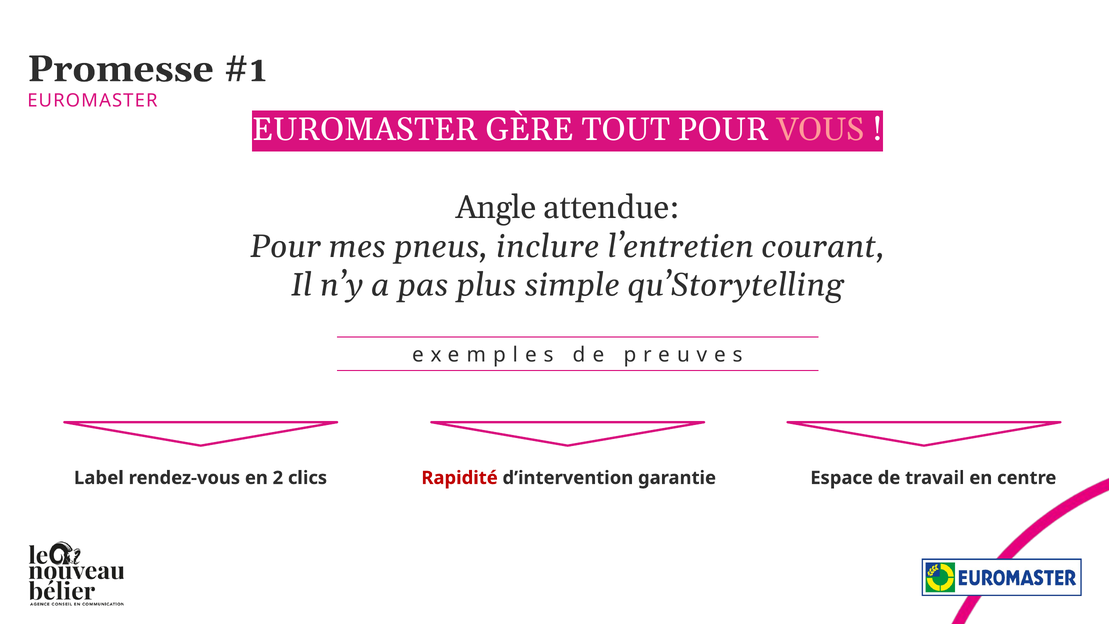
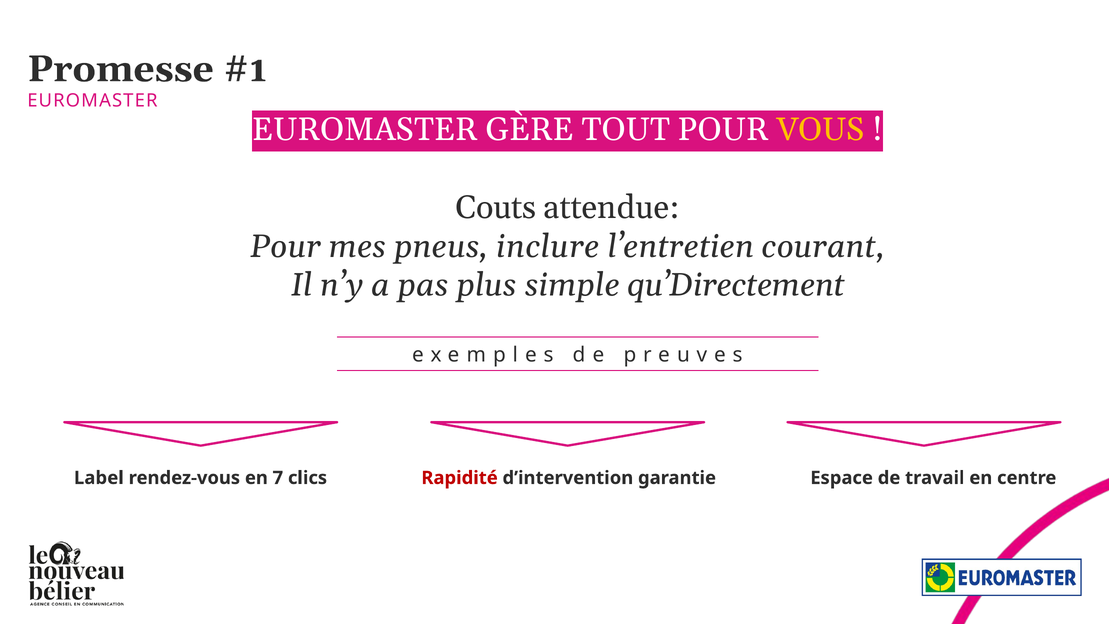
VOUS colour: pink -> yellow
Angle: Angle -> Couts
qu’Storytelling: qu’Storytelling -> qu’Directement
2: 2 -> 7
